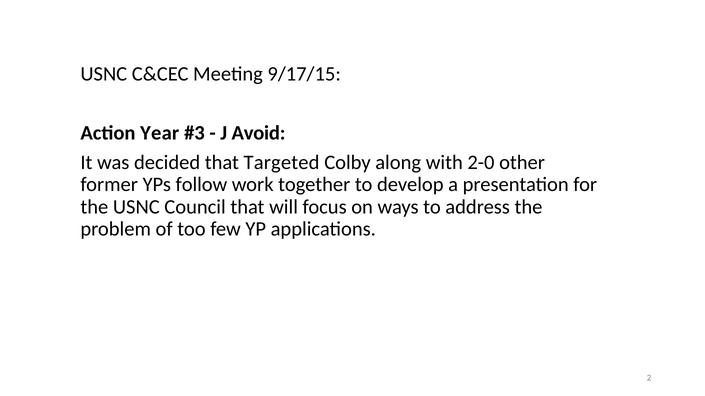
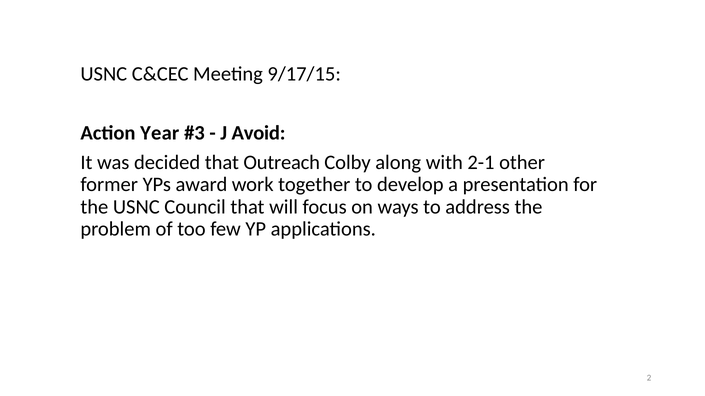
Targeted: Targeted -> Outreach
2-0: 2-0 -> 2-1
follow: follow -> award
